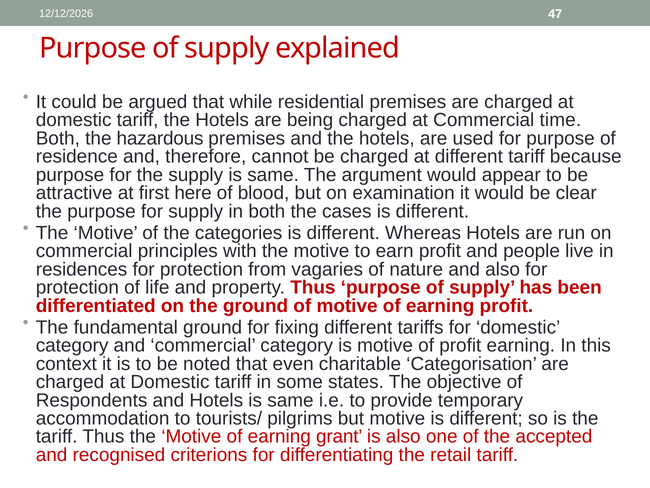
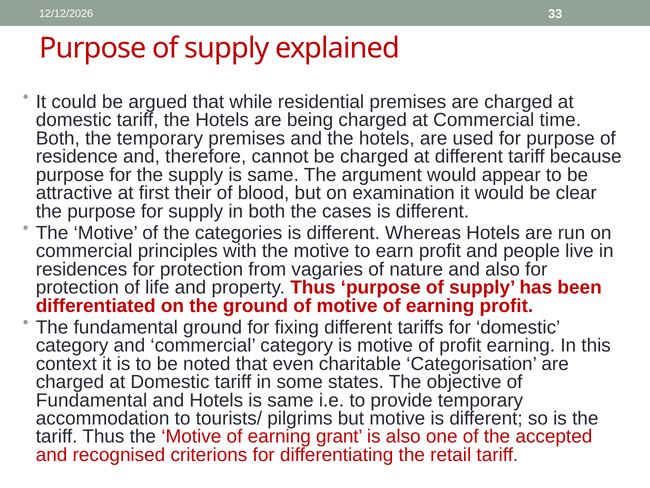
47: 47 -> 33
the hazardous: hazardous -> temporary
here: here -> their
Respondents at (92, 400): Respondents -> Fundamental
